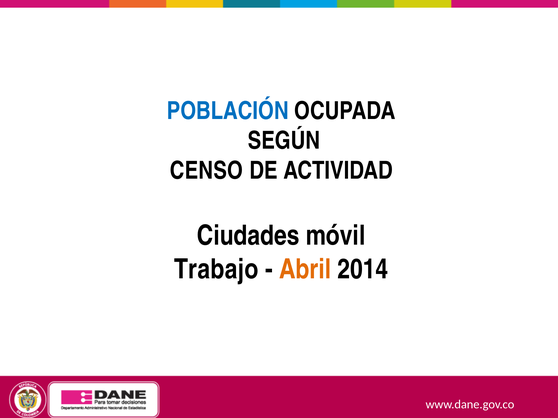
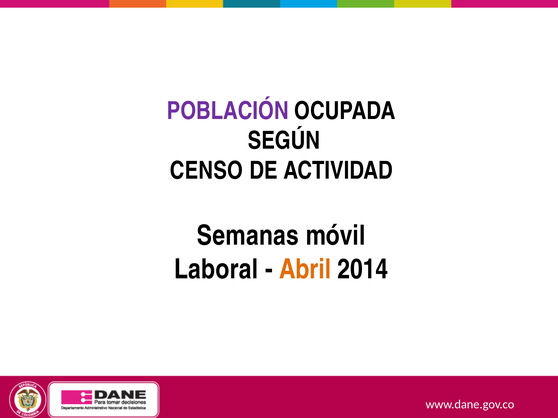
POBLACIÓN colour: blue -> purple
Ciudades: Ciudades -> Semanas
Trabajo: Trabajo -> Laboral
